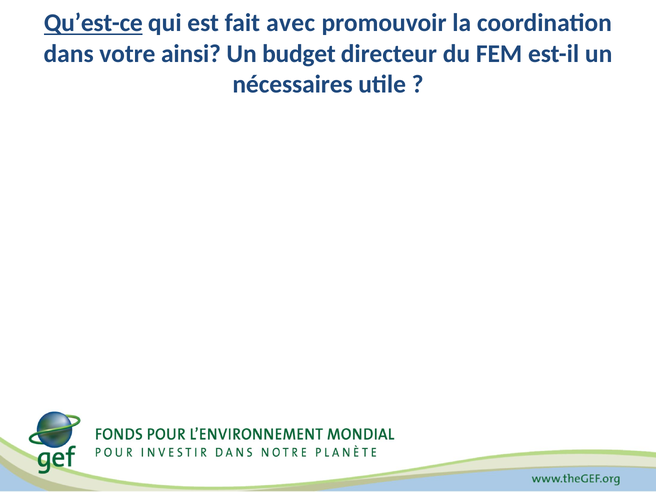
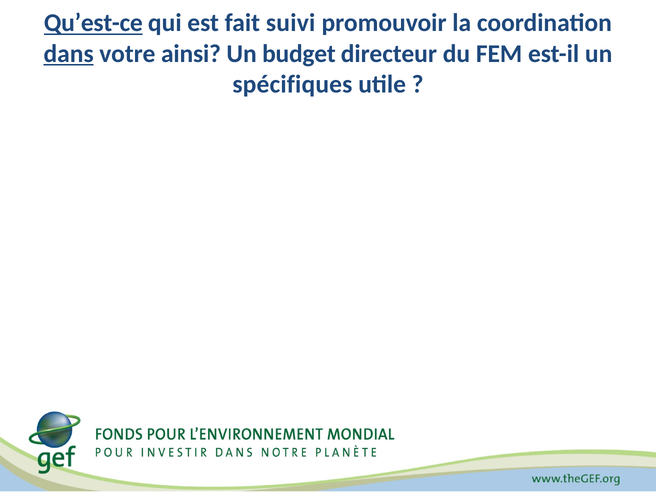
avec: avec -> suivi
dans underline: none -> present
nécessaires: nécessaires -> spécifiques
